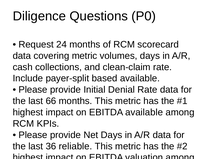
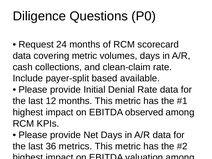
66: 66 -> 12
EBITDA available: available -> observed
reliable: reliable -> metrics
